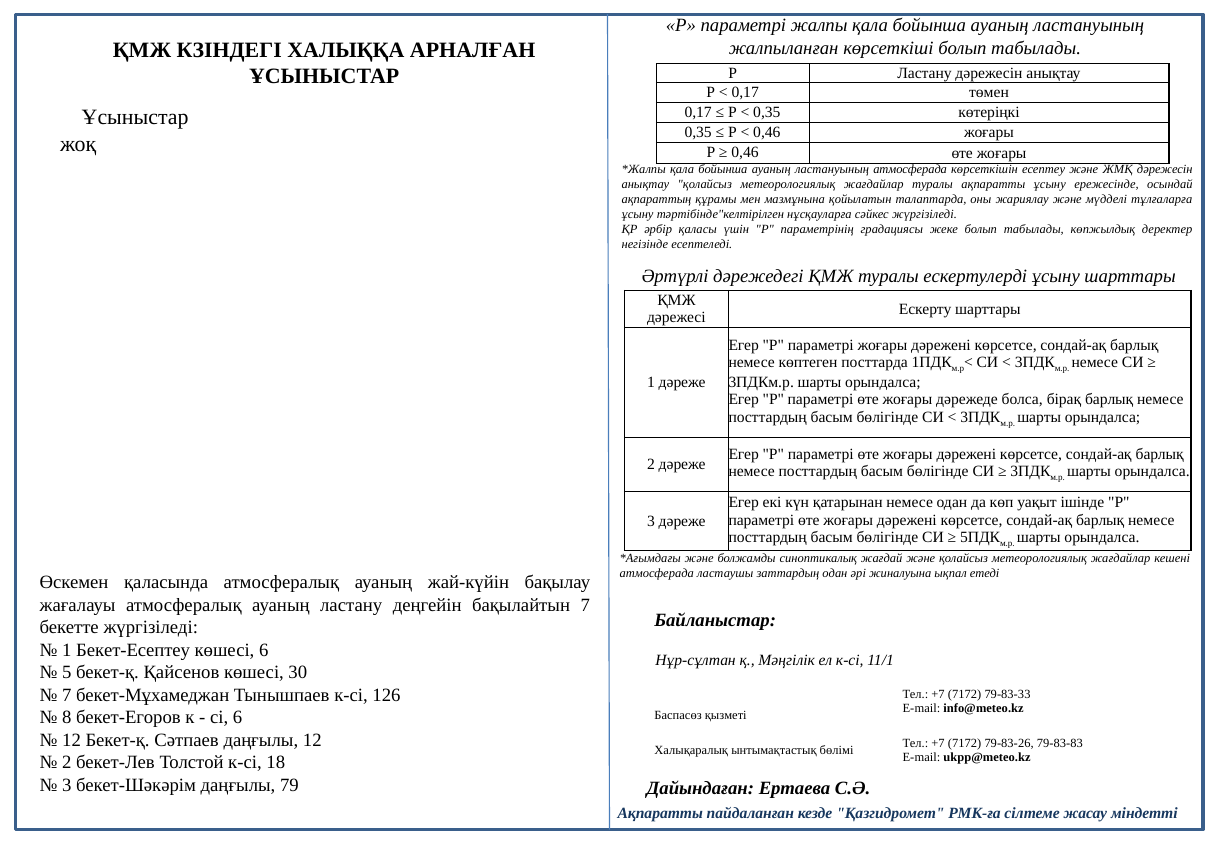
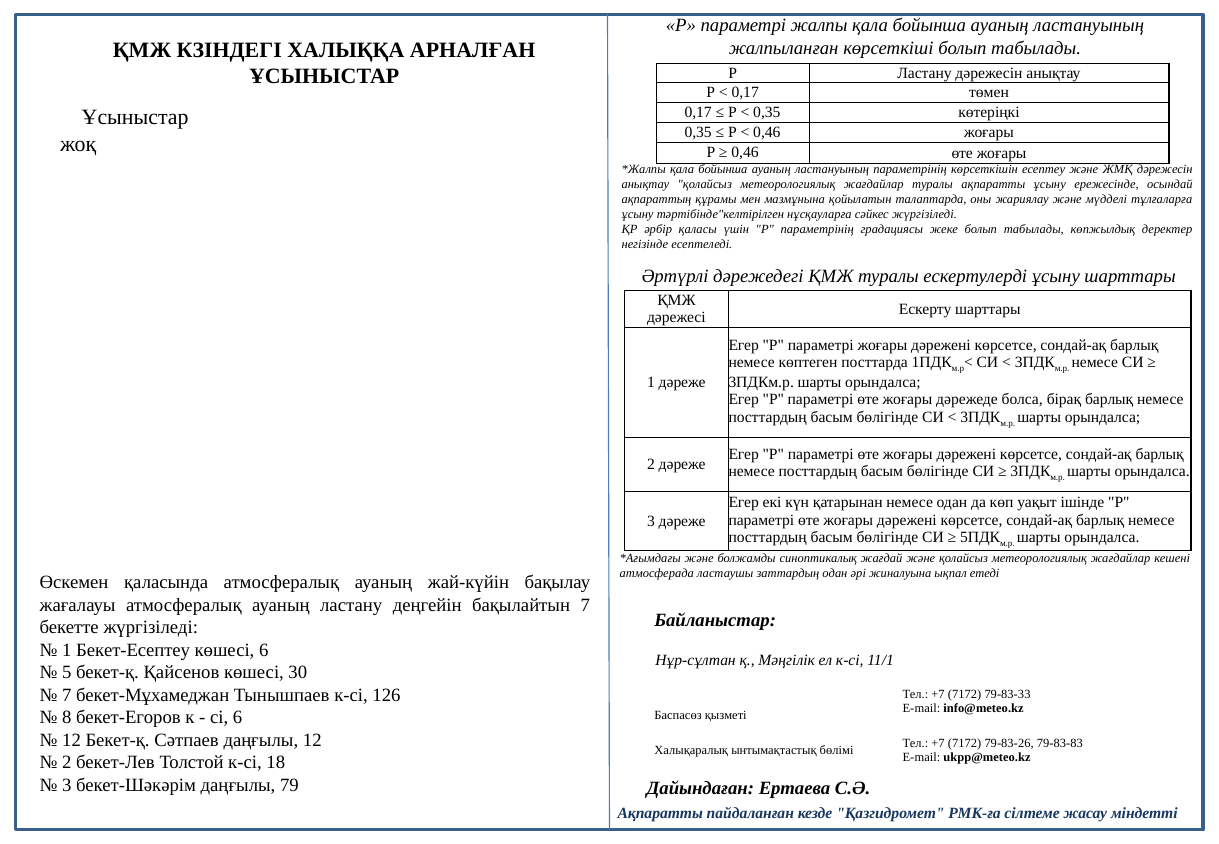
ластануының атмосферада: атмосферада -> параметрінің
